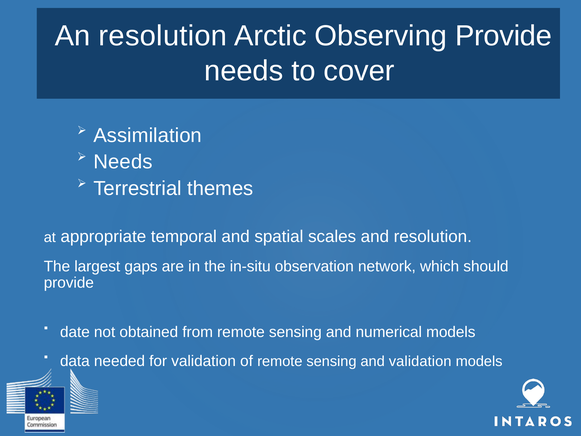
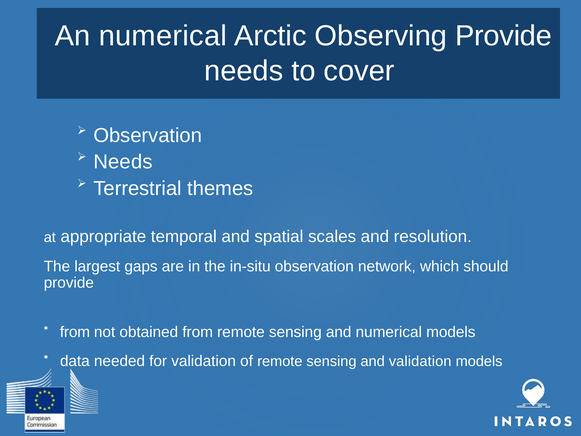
An resolution: resolution -> numerical
Assimilation at (148, 135): Assimilation -> Observation
date at (75, 332): date -> from
